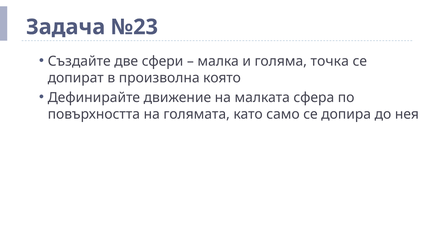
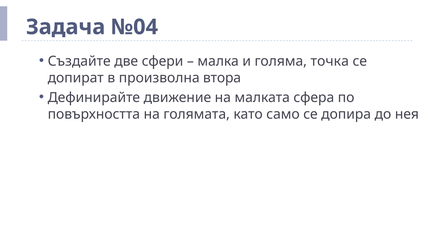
№23: №23 -> №04
която: която -> втора
